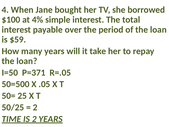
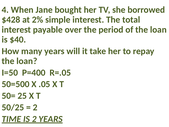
$100: $100 -> $428
4%: 4% -> 2%
$59: $59 -> $40
P=371: P=371 -> P=400
